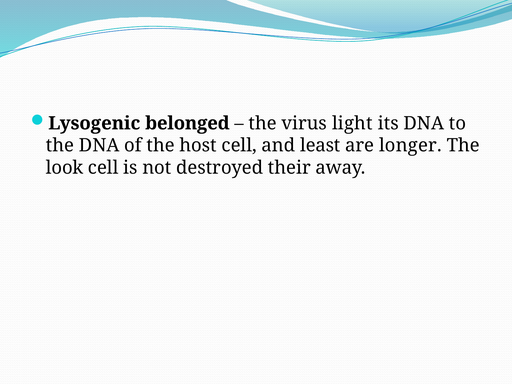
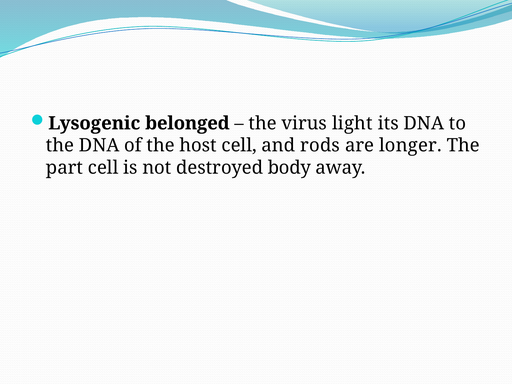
least: least -> rods
look: look -> part
their: their -> body
